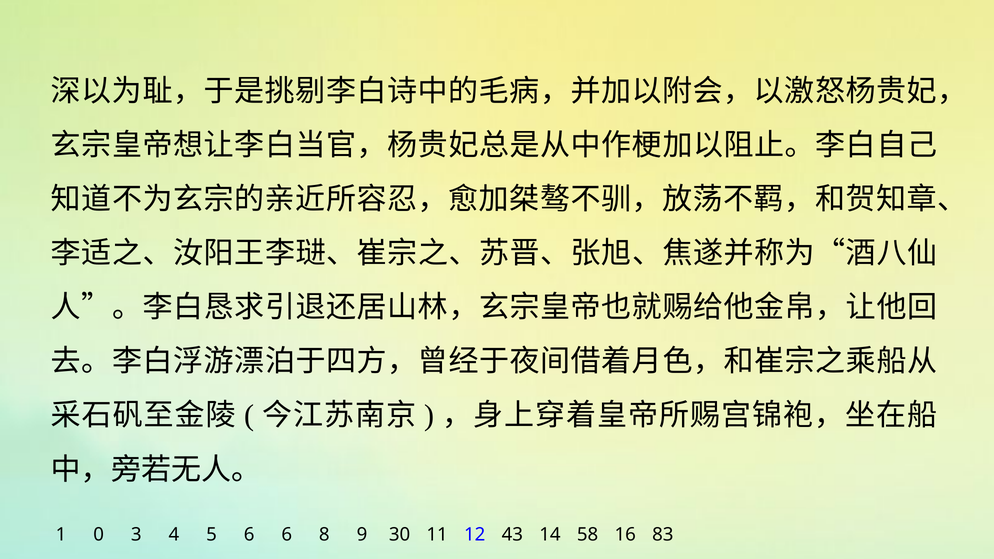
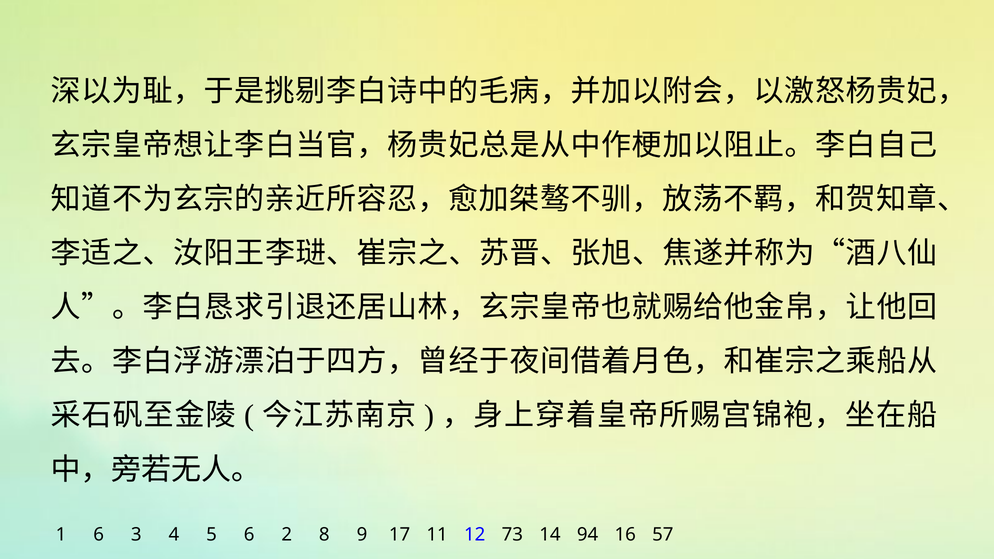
1 0: 0 -> 6
6 6: 6 -> 2
30: 30 -> 17
43: 43 -> 73
58: 58 -> 94
83: 83 -> 57
